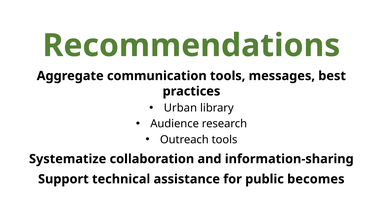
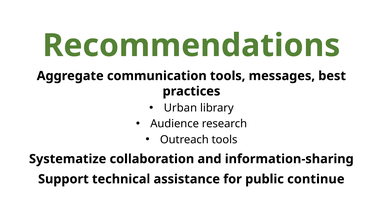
becomes: becomes -> continue
